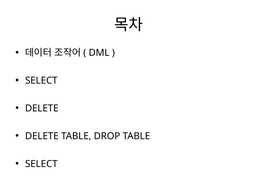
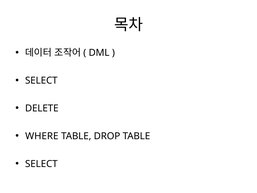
DELETE at (42, 136): DELETE -> WHERE
